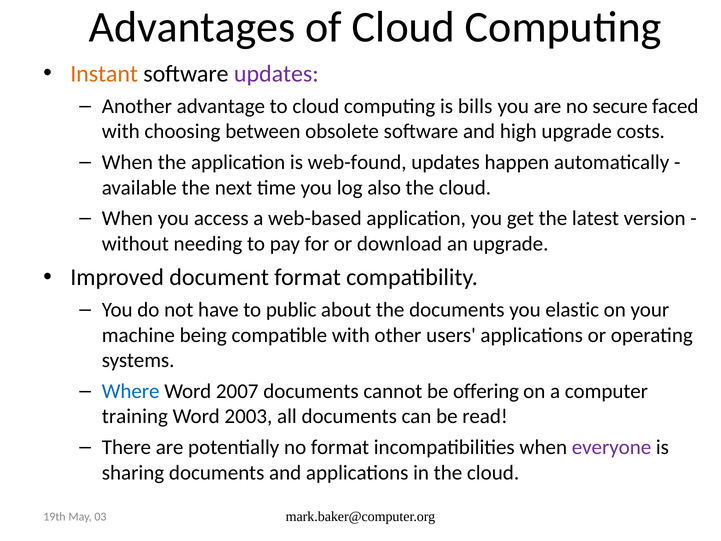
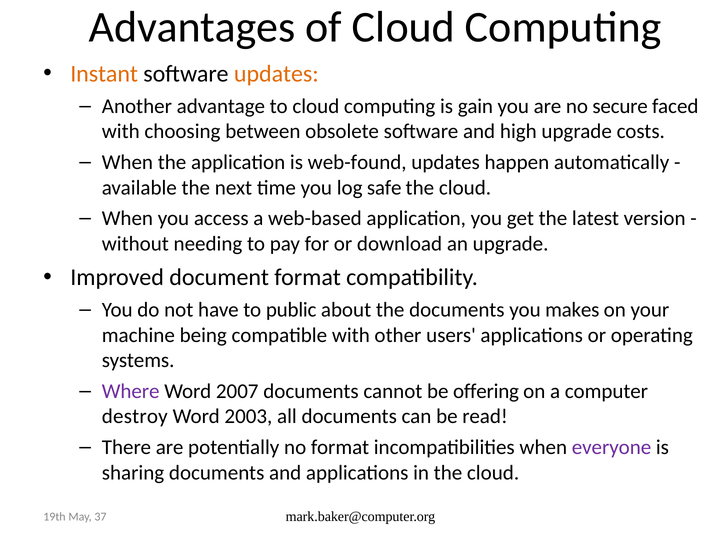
updates at (276, 74) colour: purple -> orange
bills: bills -> gain
also: also -> safe
elastic: elastic -> makes
Where colour: blue -> purple
training: training -> destroy
03: 03 -> 37
